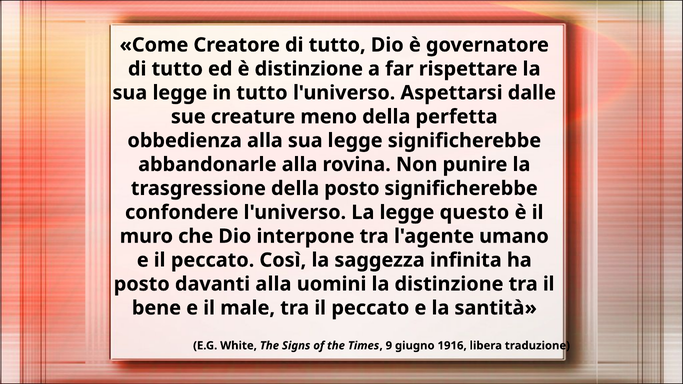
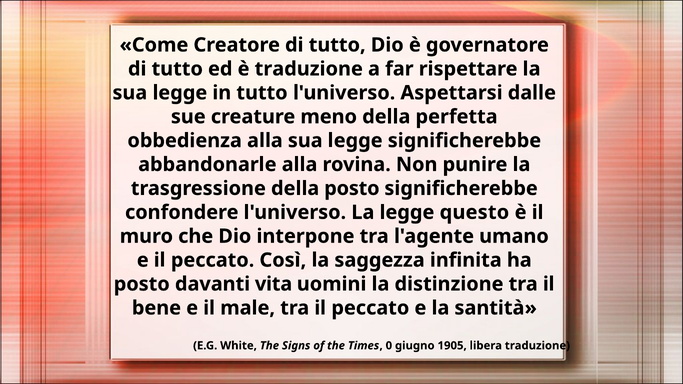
è distinzione: distinzione -> traduzione
davanti alla: alla -> vita
9: 9 -> 0
1916: 1916 -> 1905
